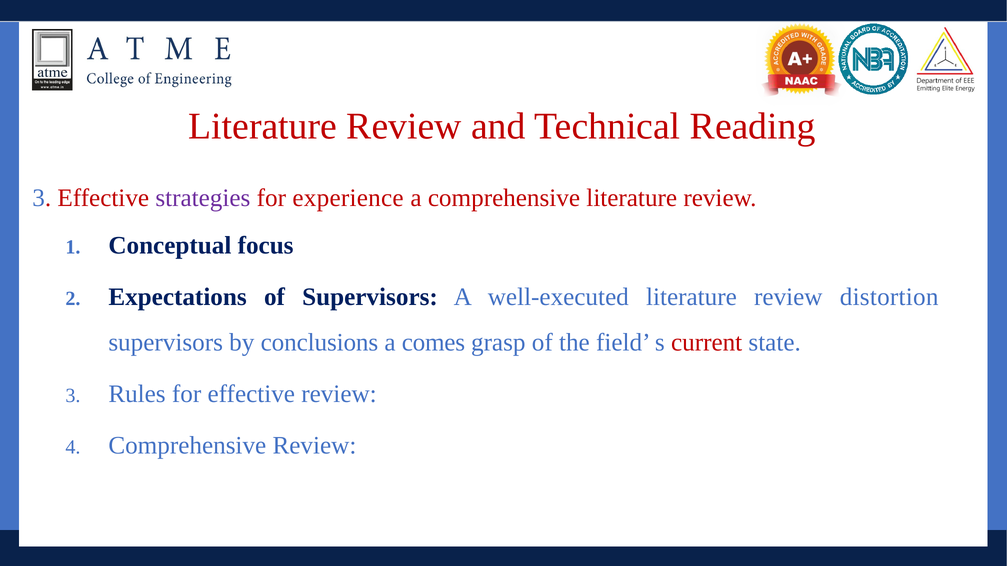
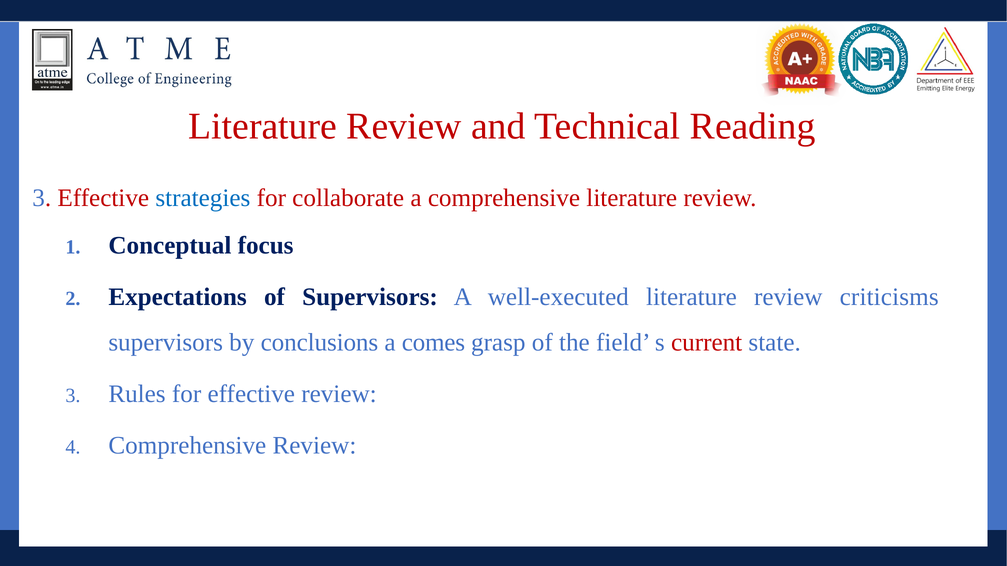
strategies colour: purple -> blue
experience: experience -> collaborate
distortion: distortion -> criticisms
